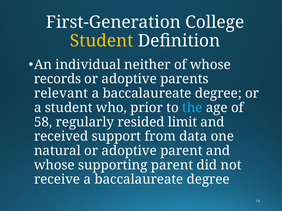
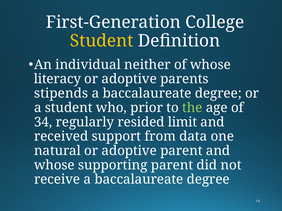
records: records -> literacy
relevant: relevant -> stipends
the colour: light blue -> light green
58: 58 -> 34
